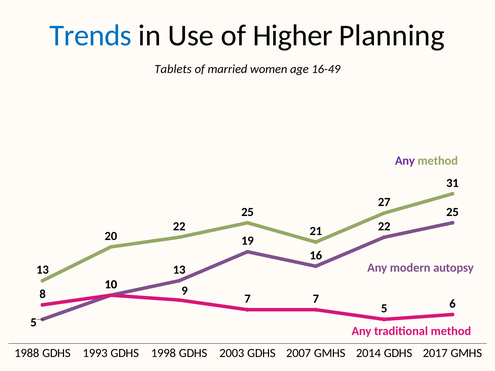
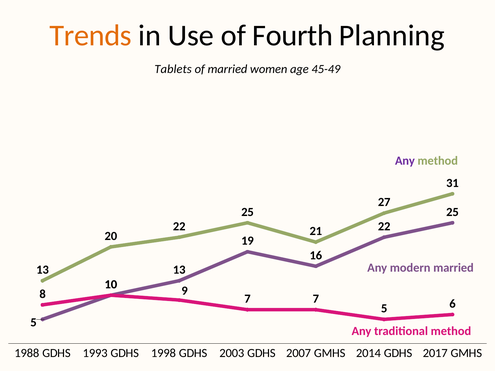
Trends colour: blue -> orange
Higher: Higher -> Fourth
16-49: 16-49 -> 45-49
modern autopsy: autopsy -> married
